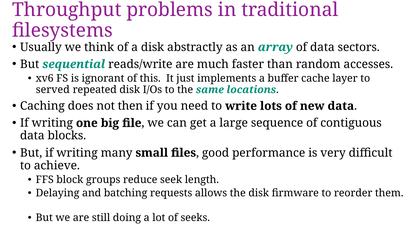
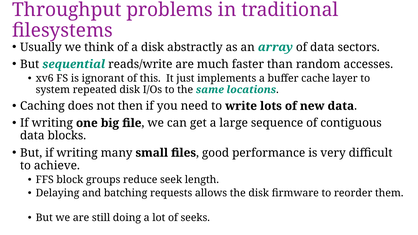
served: served -> system
